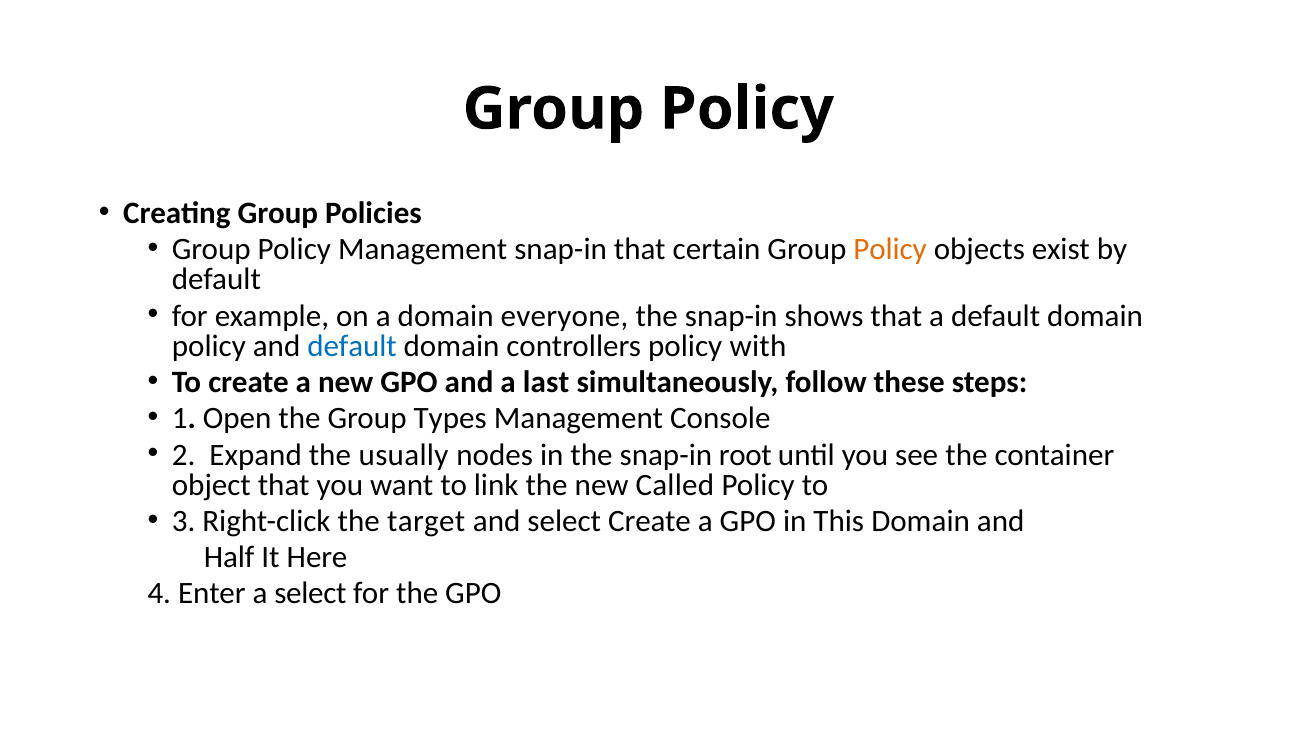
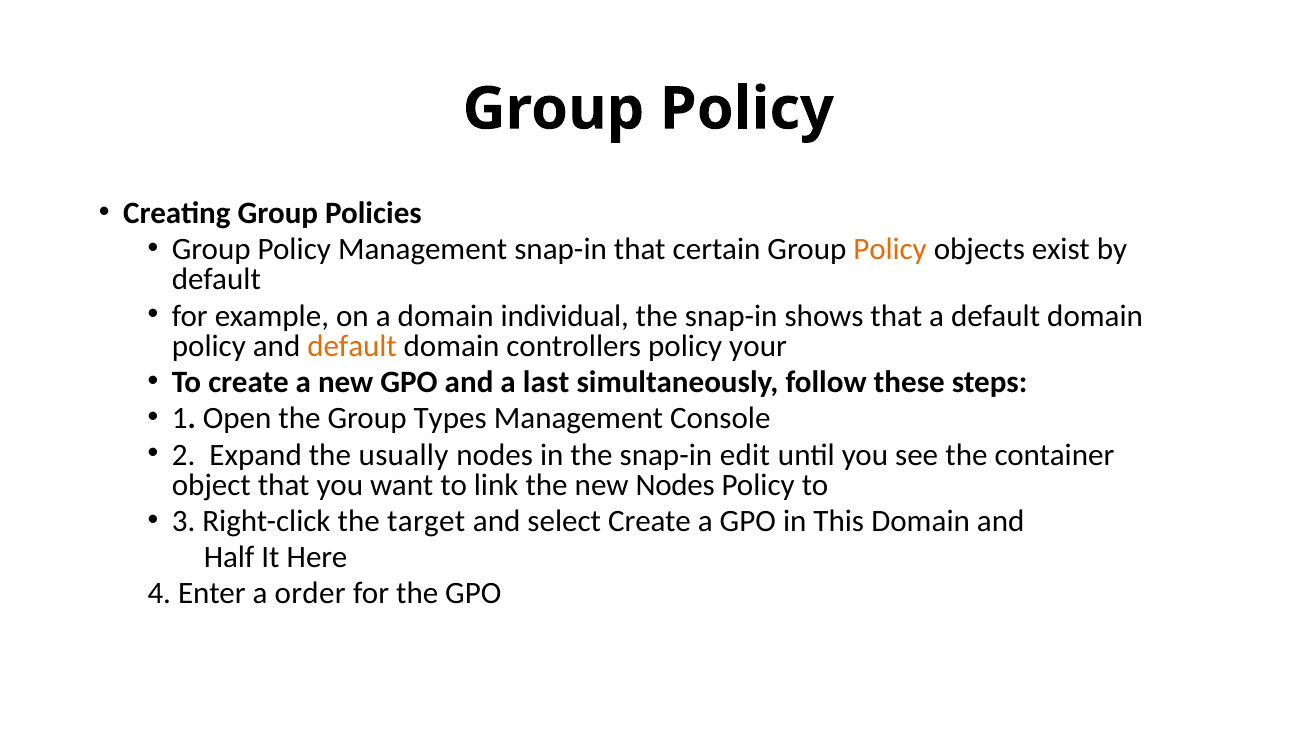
everyone: everyone -> individual
default at (352, 346) colour: blue -> orange
with: with -> your
root: root -> edit
new Called: Called -> Nodes
a select: select -> order
